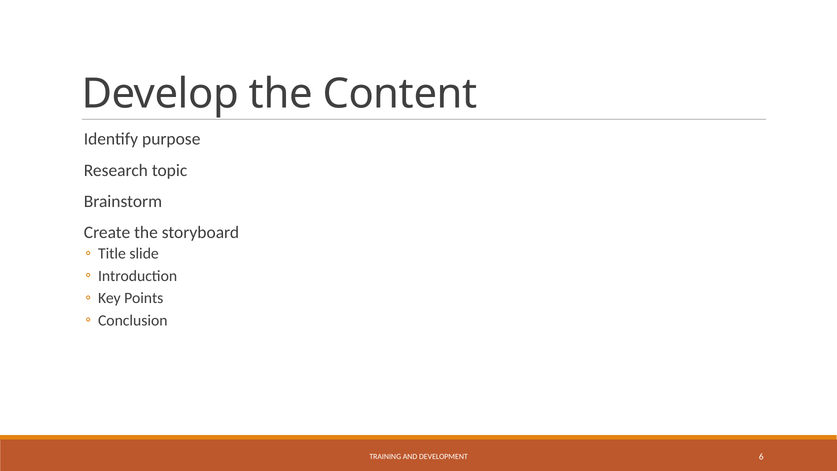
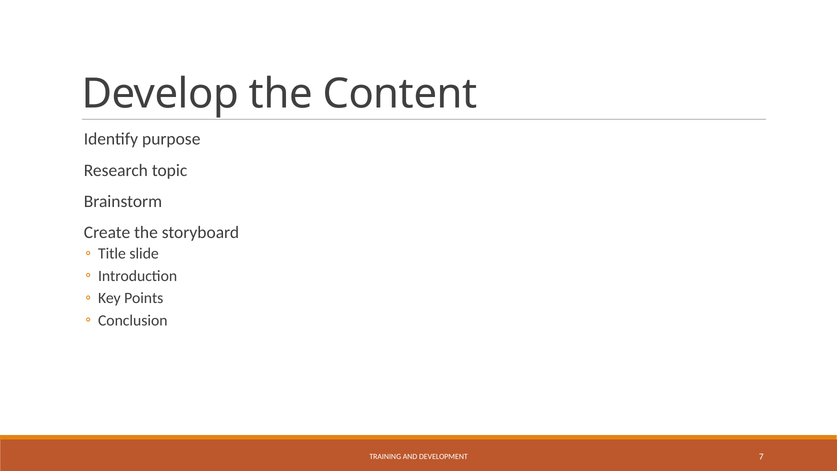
6: 6 -> 7
